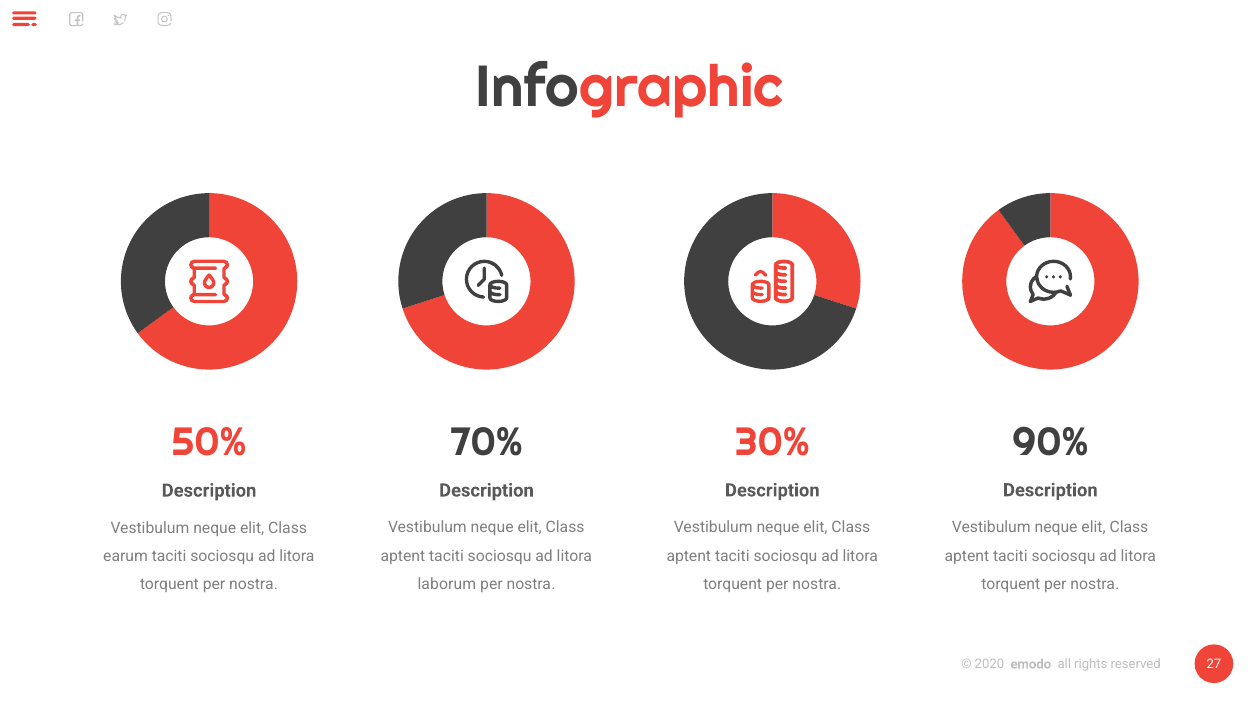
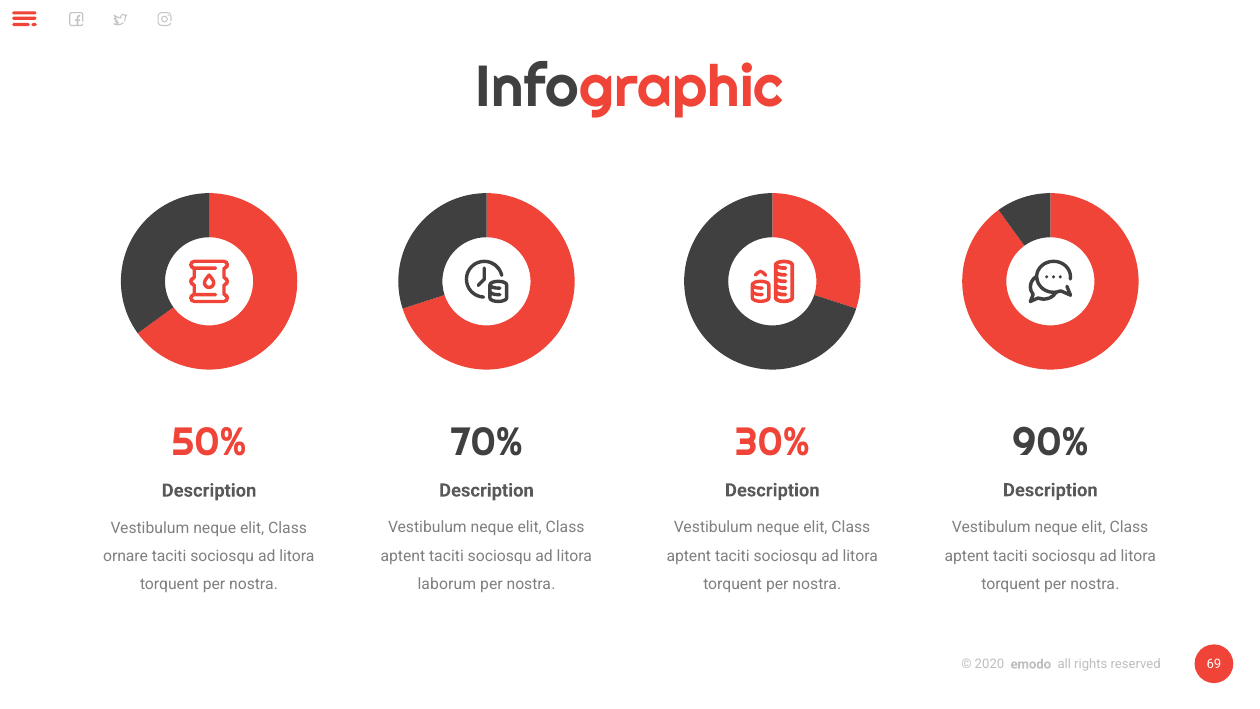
earum: earum -> ornare
27: 27 -> 69
